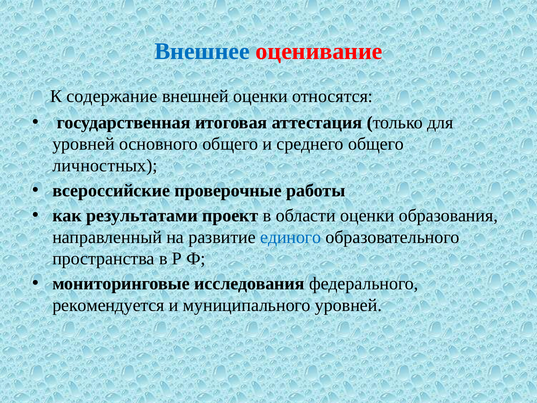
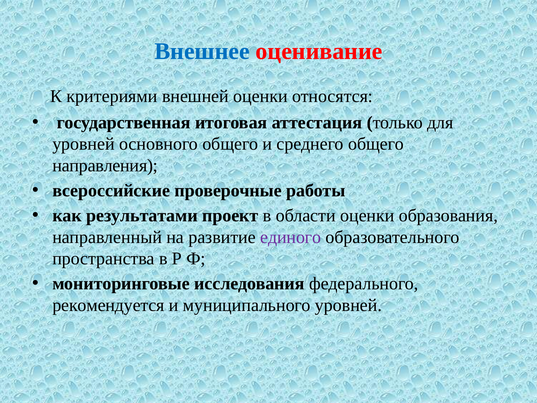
содержание: содержание -> критериями
личностных: личностных -> направления
единого colour: blue -> purple
